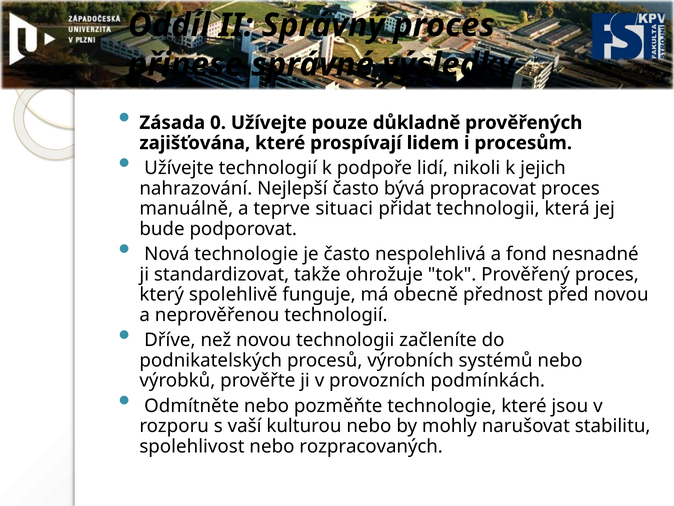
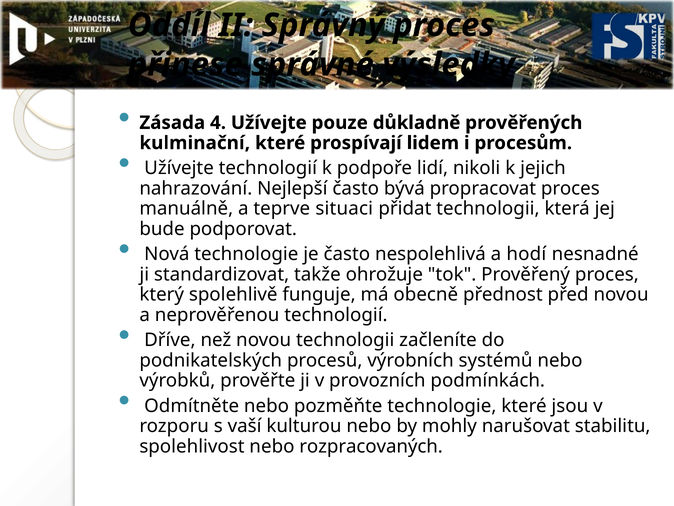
0: 0 -> 4
zajišťována: zajišťována -> kulminační
fond: fond -> hodí
